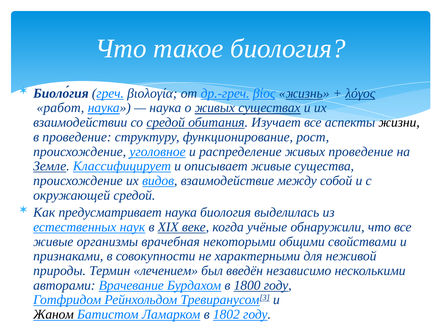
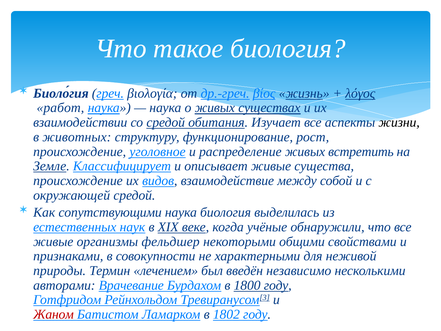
в проведение: проведение -> животных
живых проведение: проведение -> встретить
предусматривает: предусматривает -> сопутствующими
врачебная: врачебная -> фельдшер
Жаном colour: black -> red
